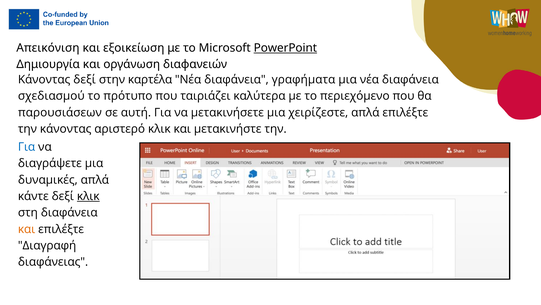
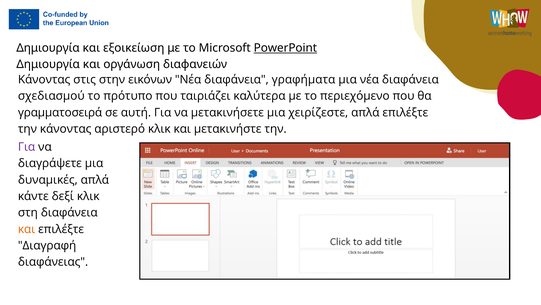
Απεικόνιση at (48, 48): Απεικόνιση -> Δημιουργία
Κάνοντας δεξί: δεξί -> στις
καρτέλα: καρτέλα -> εικόνων
παρουσιάσεων: παρουσιάσεων -> γραμματοσειρά
Για at (27, 147) colour: blue -> purple
κλικ at (88, 196) underline: present -> none
